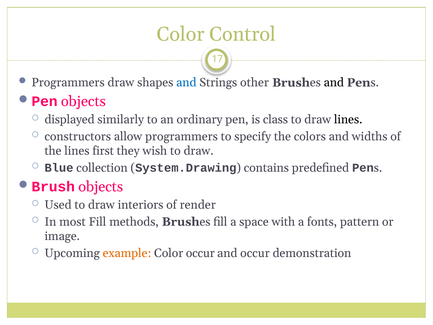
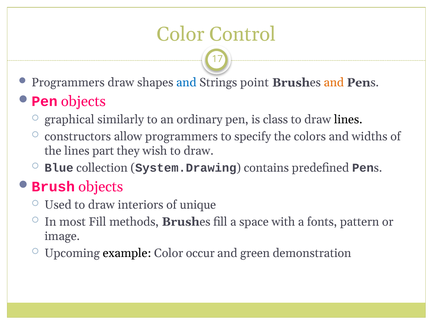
other: other -> point
and at (334, 83) colour: black -> orange
displayed: displayed -> graphical
first: first -> part
render: render -> unique
example colour: orange -> black
and occur: occur -> green
